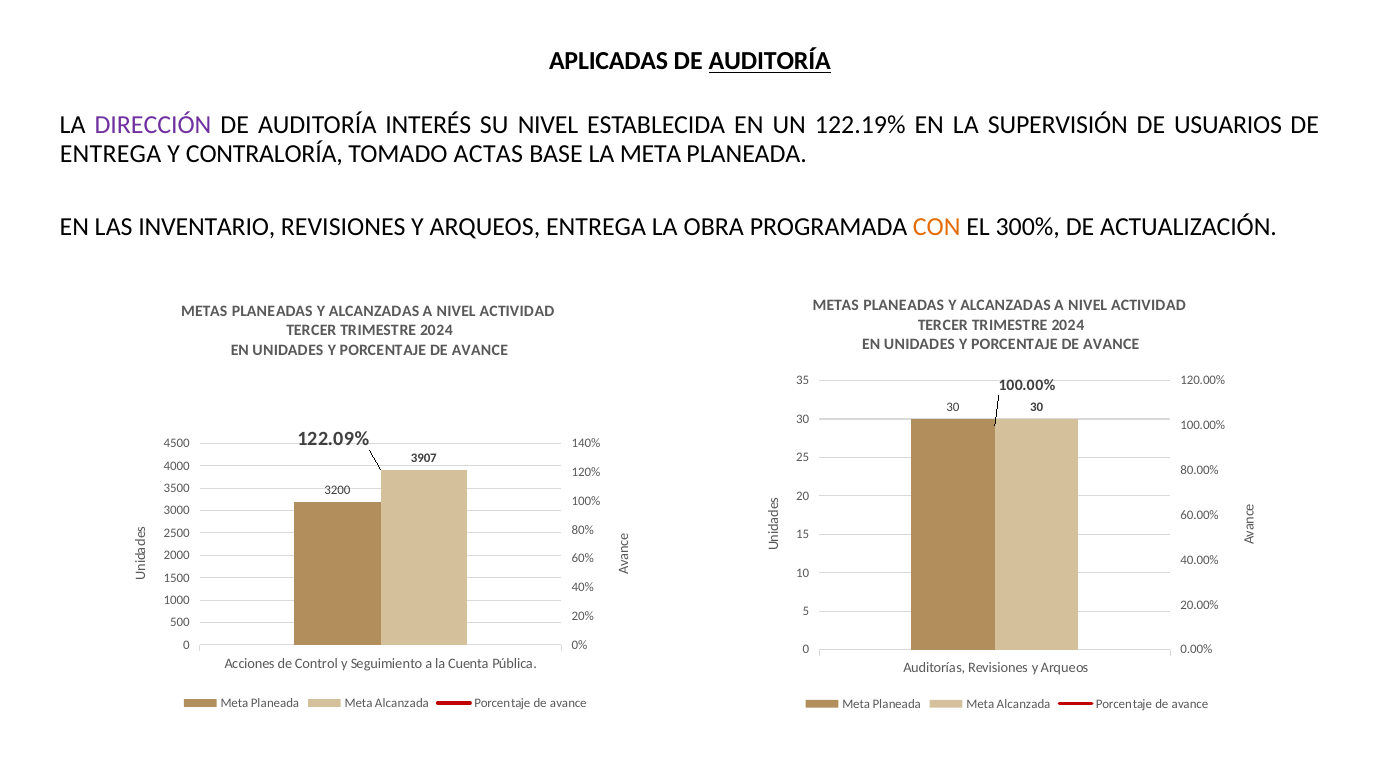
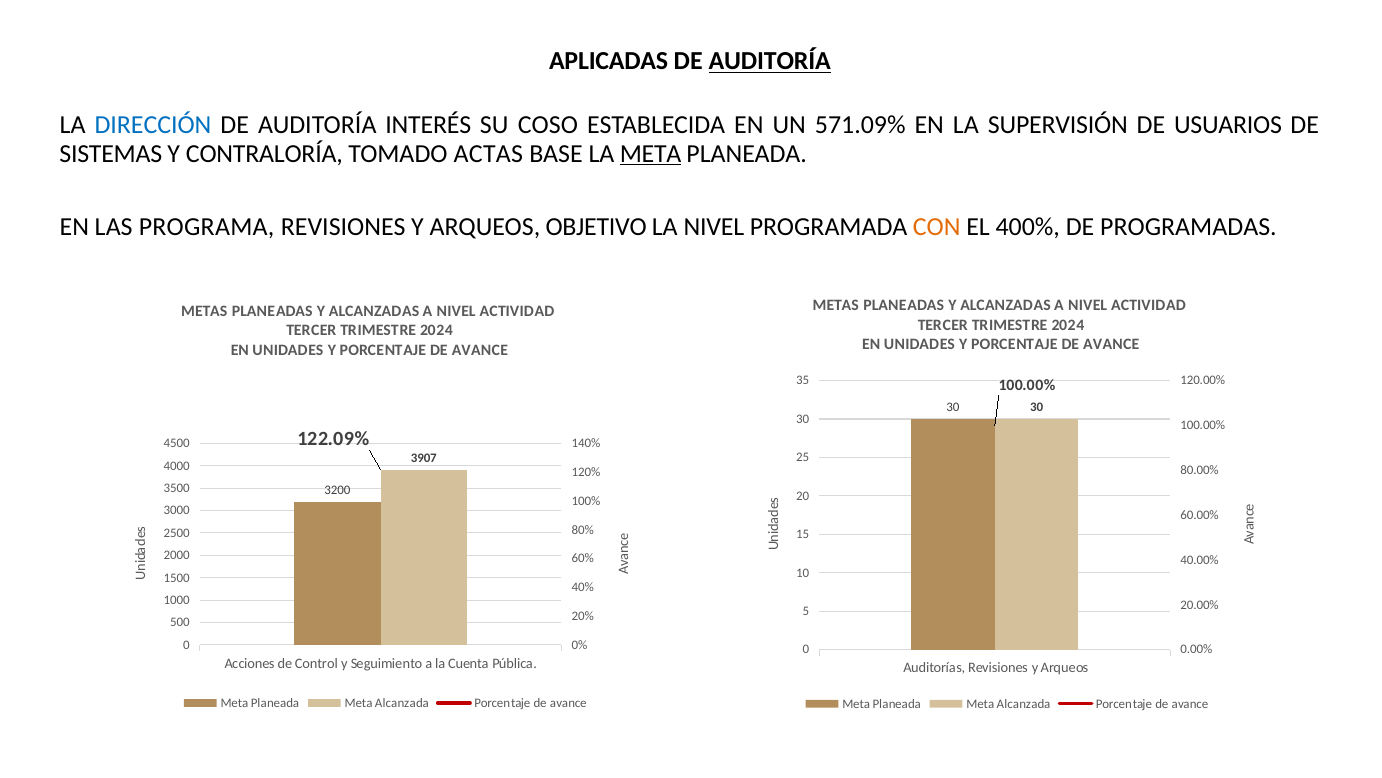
DIRECCIÓN colour: purple -> blue
SU NIVEL: NIVEL -> COSO
122.19%: 122.19% -> 571.09%
ENTREGA at (111, 153): ENTREGA -> SISTEMAS
META at (651, 153) underline: none -> present
INVENTARIO: INVENTARIO -> PROGRAMA
ARQUEOS ENTREGA: ENTREGA -> OBJETIVO
LA OBRA: OBRA -> NIVEL
300%: 300% -> 400%
ACTUALIZACIÓN: ACTUALIZACIÓN -> PROGRAMADAS
